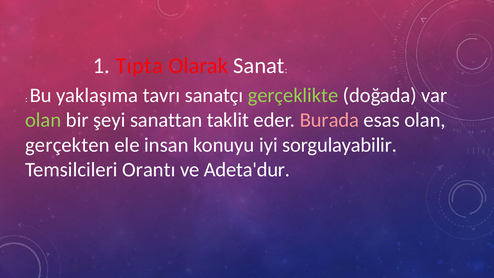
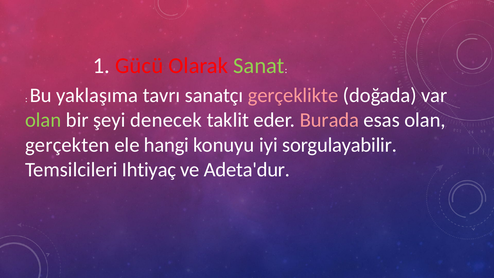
Tıpta: Tıpta -> Gücü
Sanat colour: white -> light green
gerçeklikte colour: light green -> pink
sanattan: sanattan -> denecek
insan: insan -> hangi
Orantı: Orantı -> Ihtiyaç
